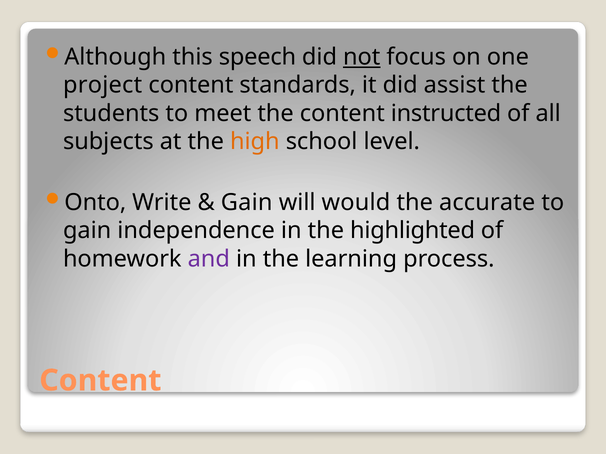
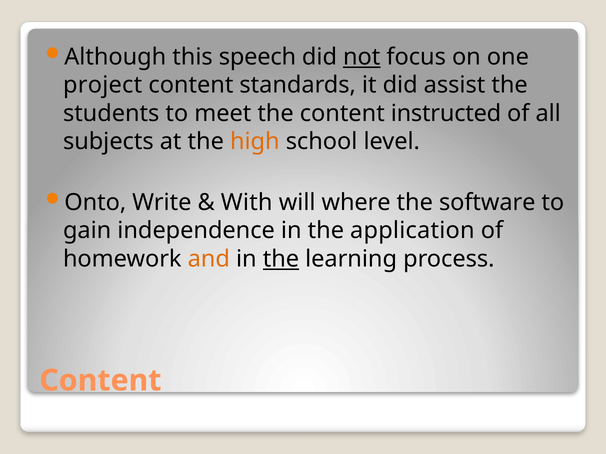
Gain at (247, 203): Gain -> With
would: would -> where
accurate: accurate -> software
highlighted: highlighted -> application
and colour: purple -> orange
the at (281, 259) underline: none -> present
